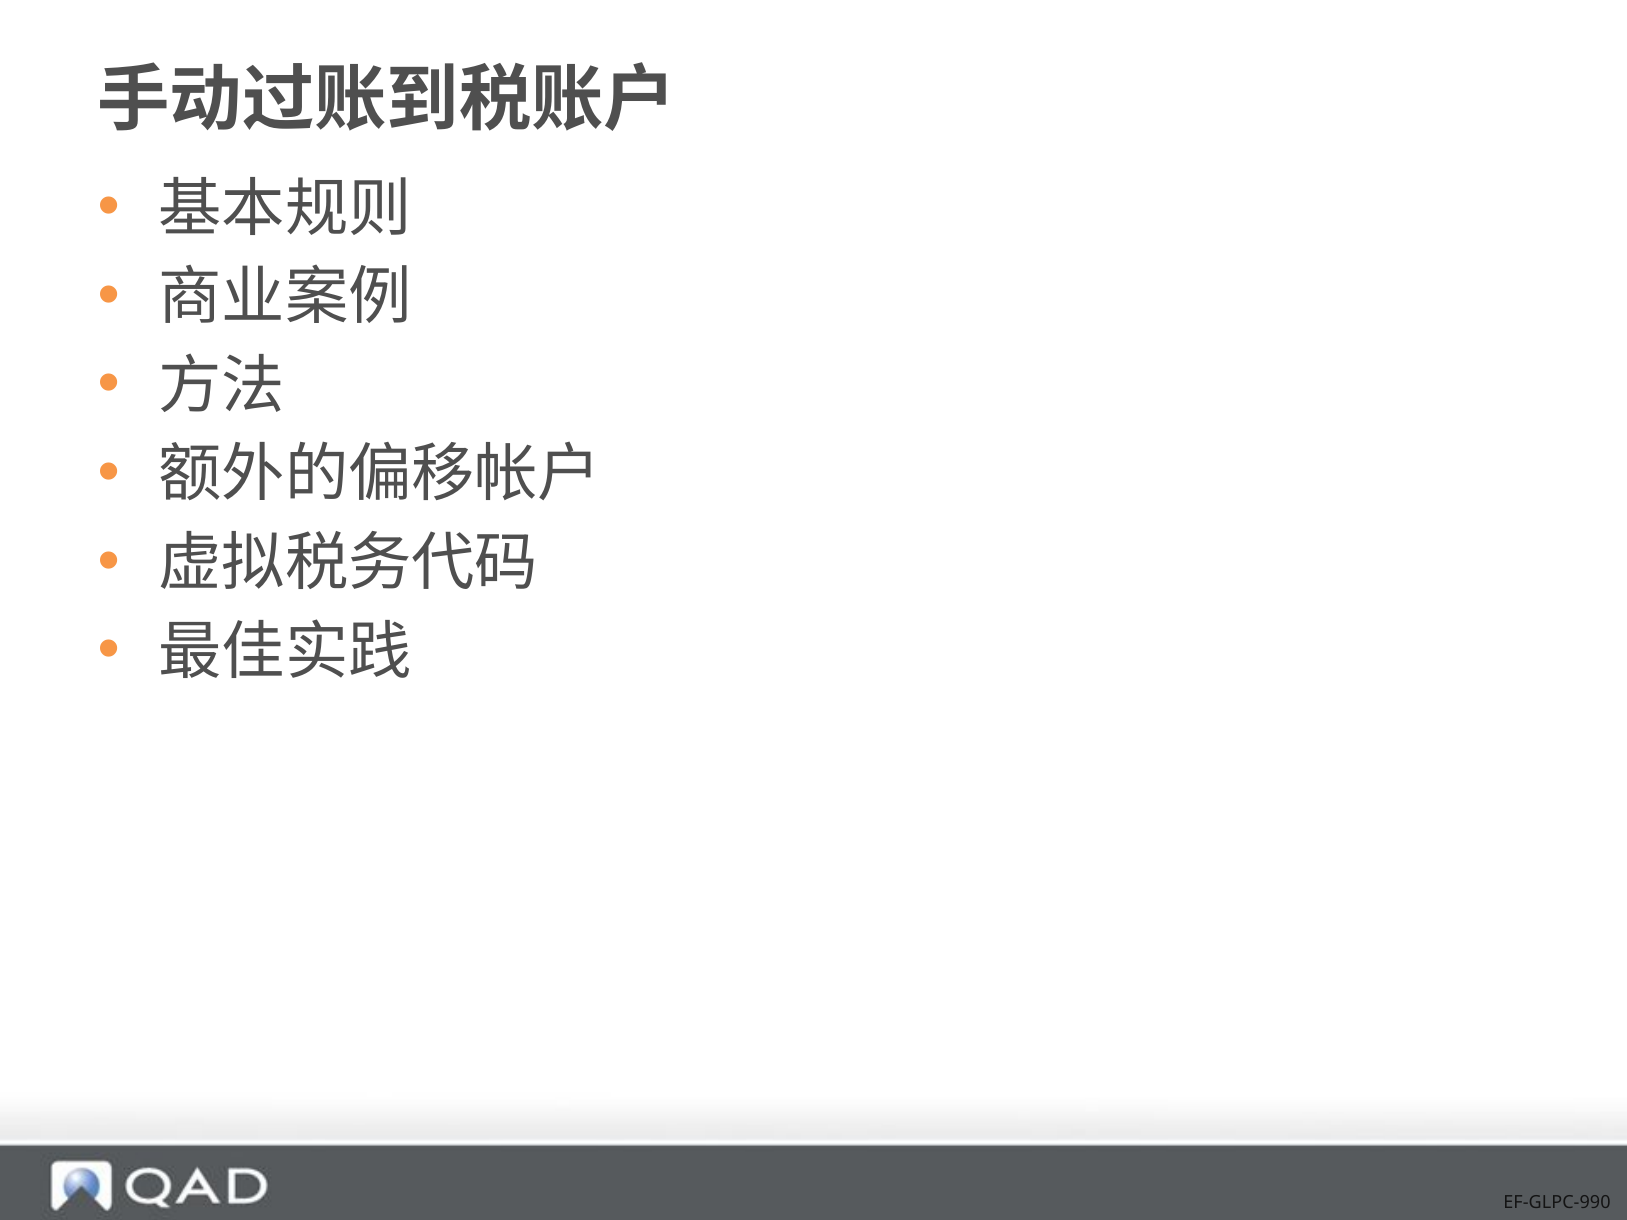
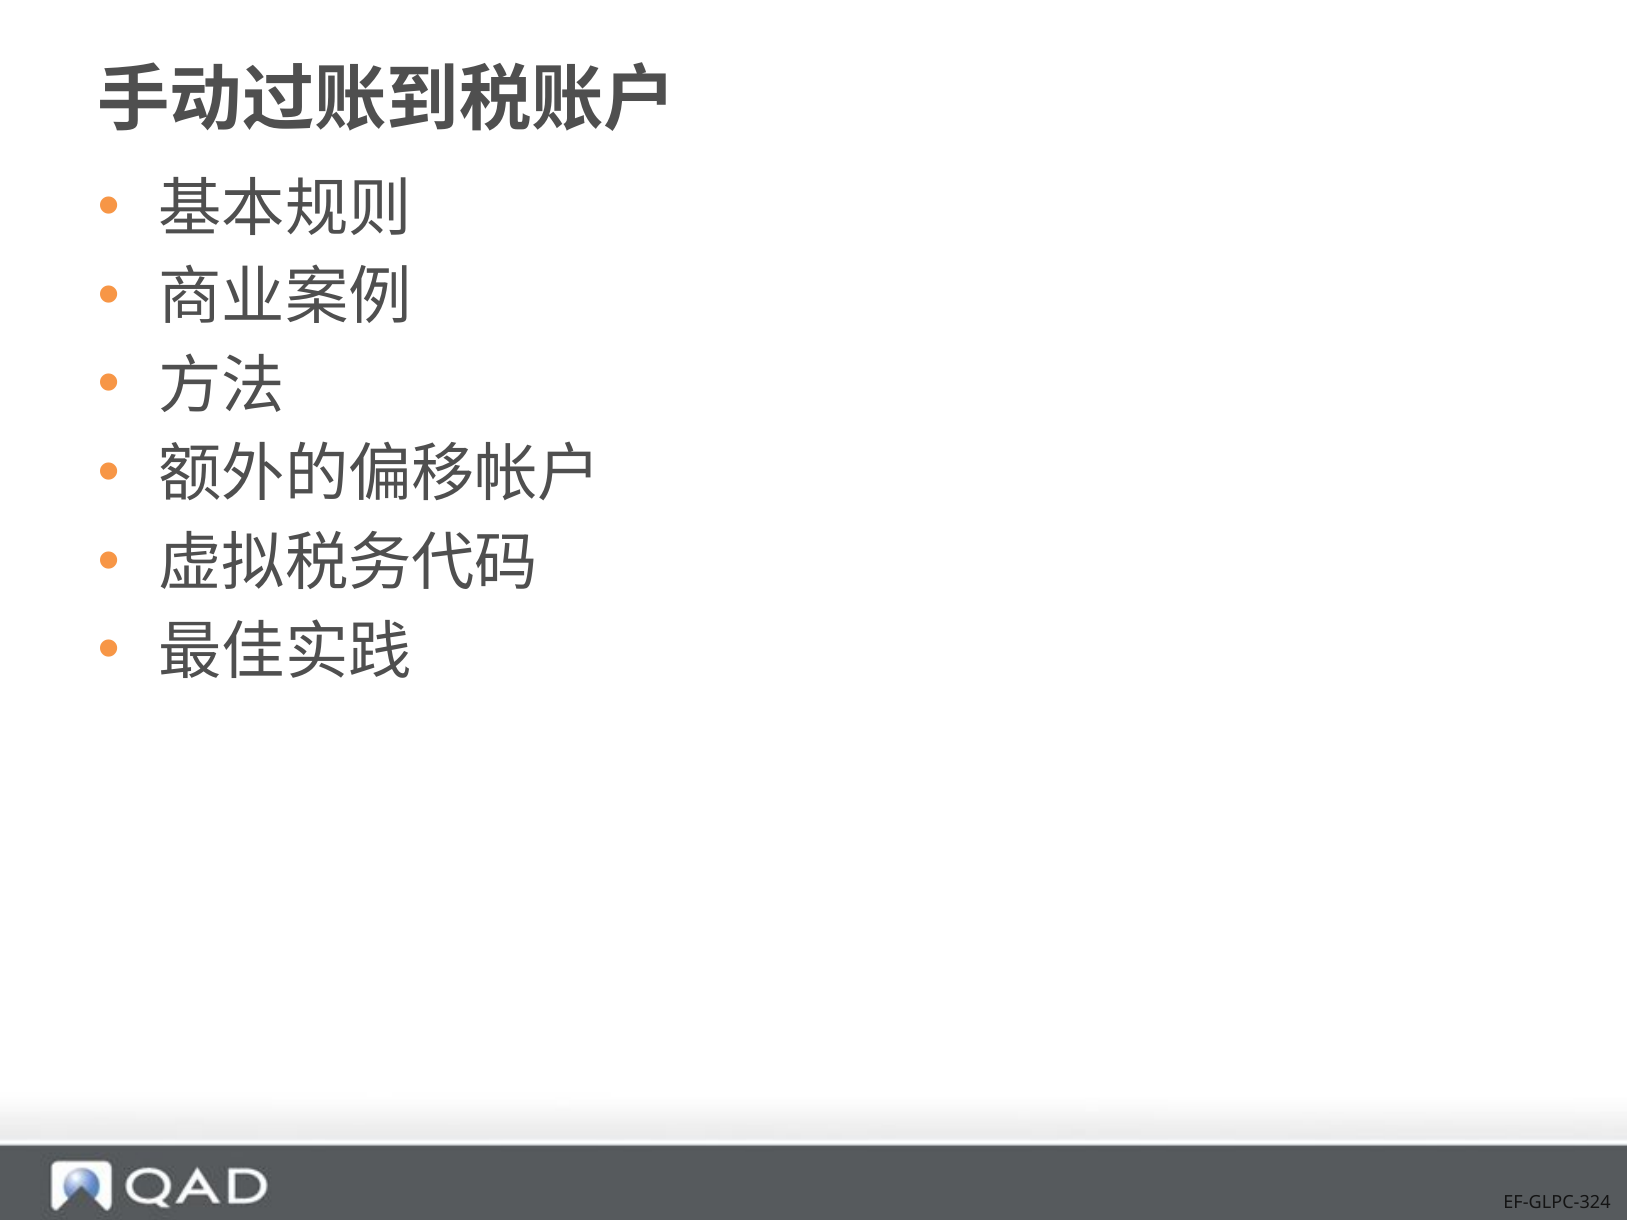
EF-GLPC-990: EF-GLPC-990 -> EF-GLPC-324
